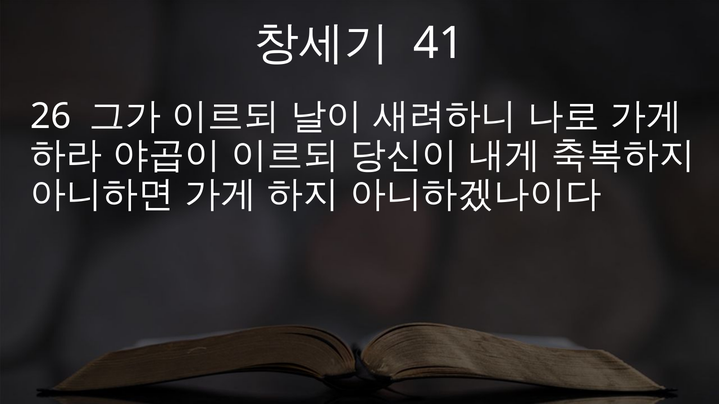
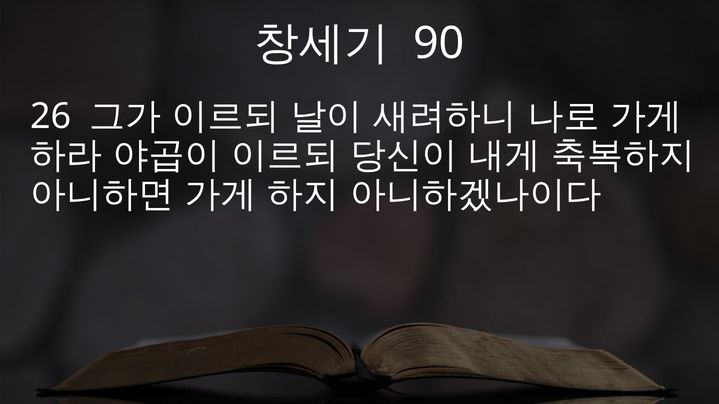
41: 41 -> 90
